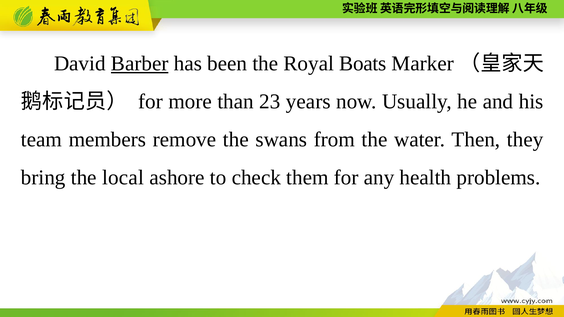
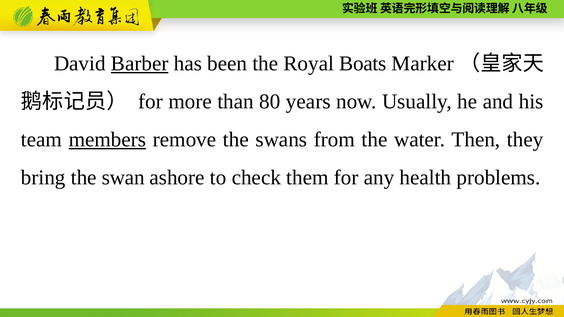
23: 23 -> 80
members underline: none -> present
local: local -> swan
